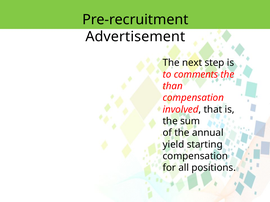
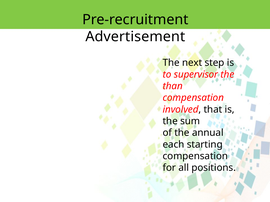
comments: comments -> supervisor
yield: yield -> each
